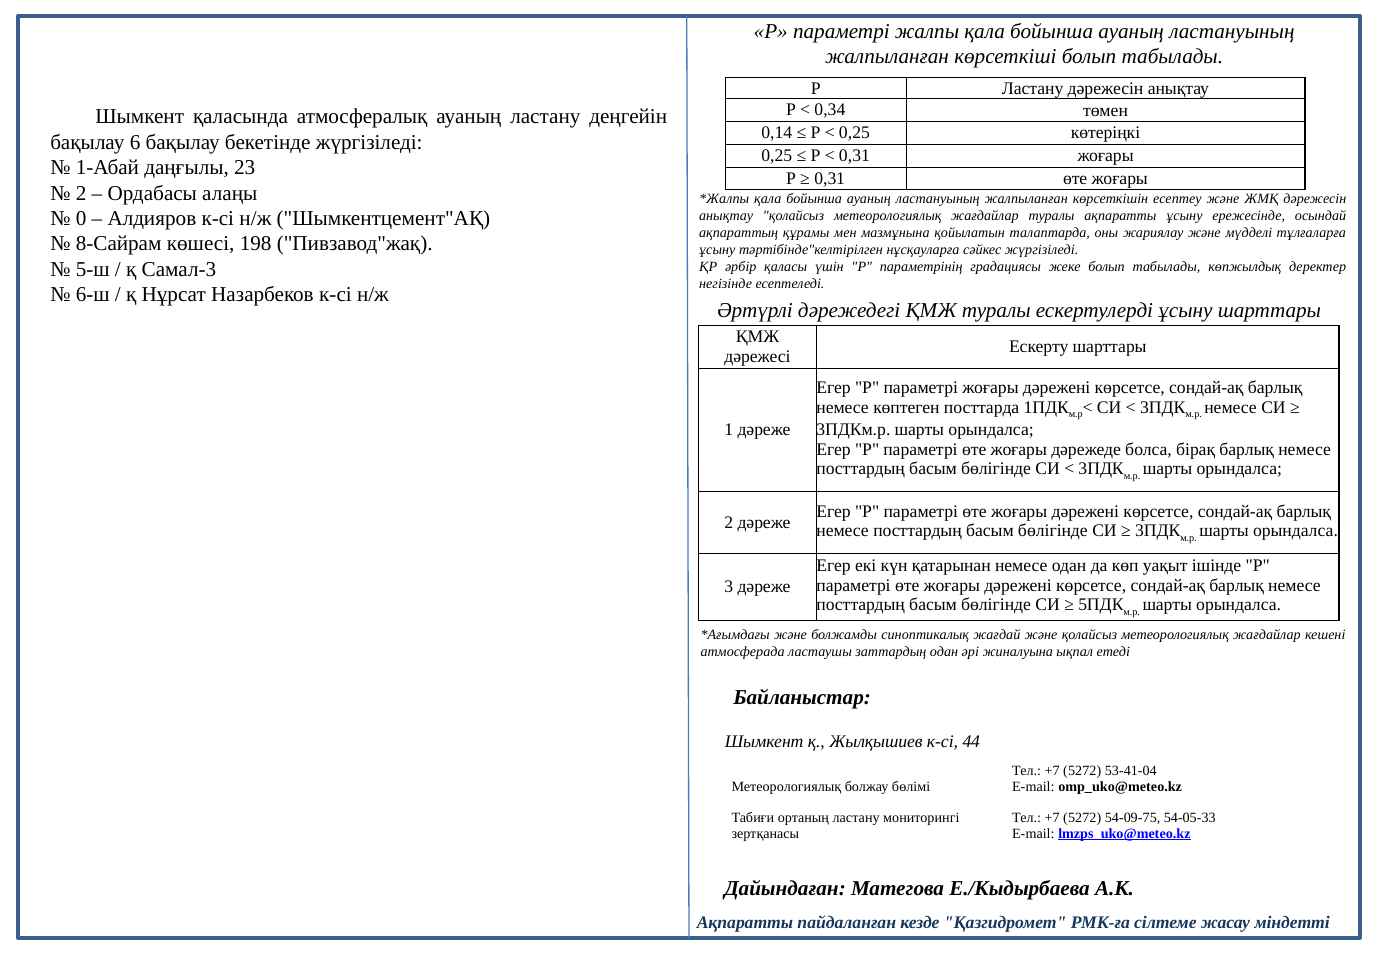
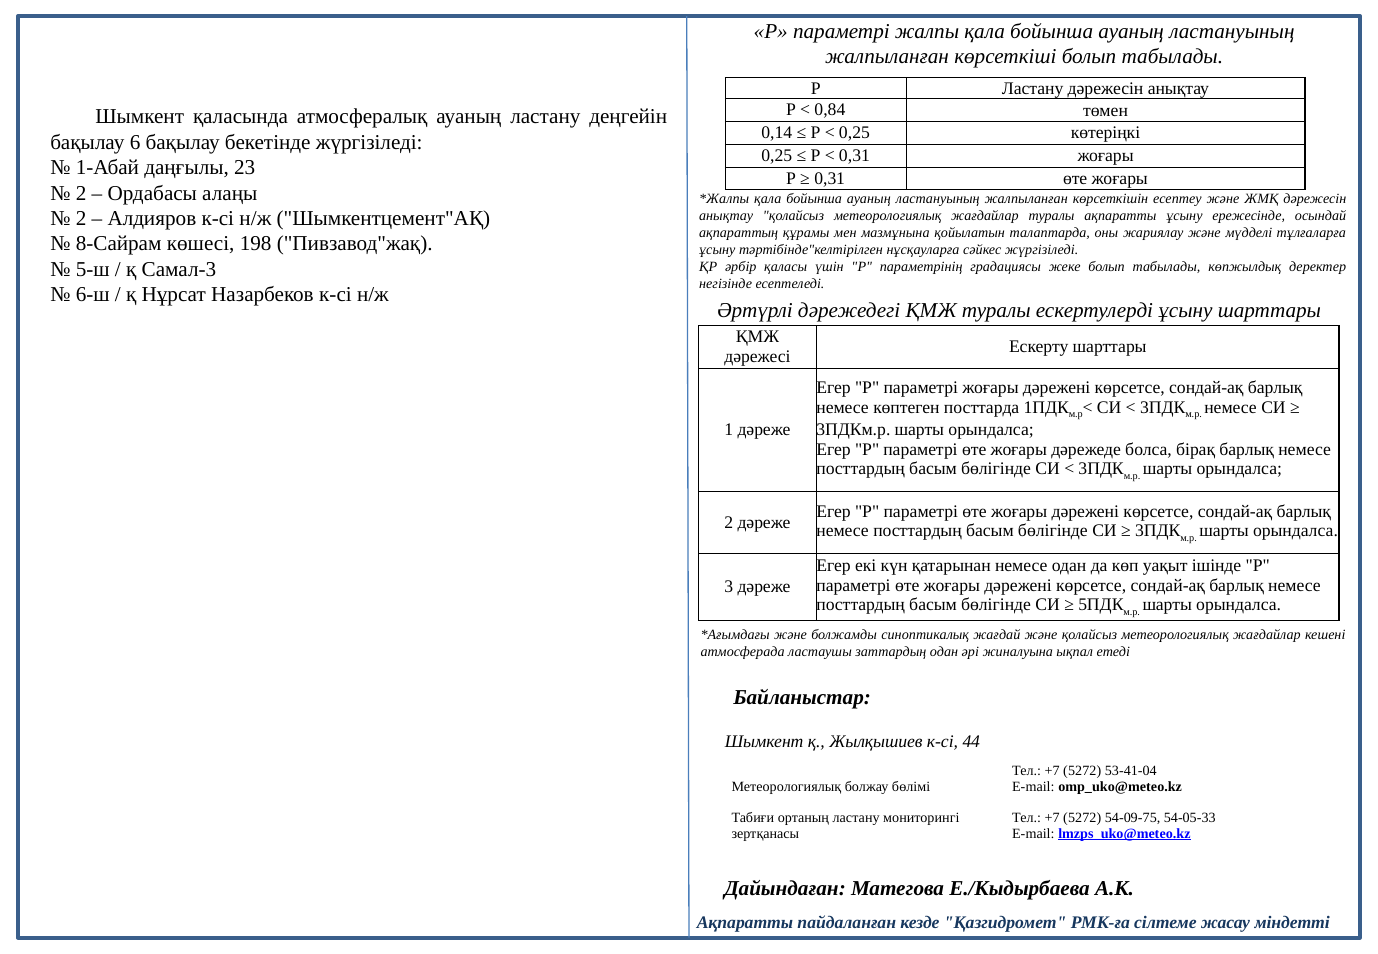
0,34: 0,34 -> 0,84
0 at (81, 219): 0 -> 2
